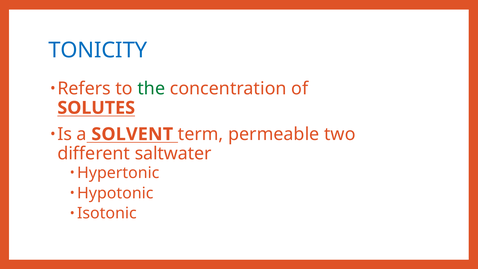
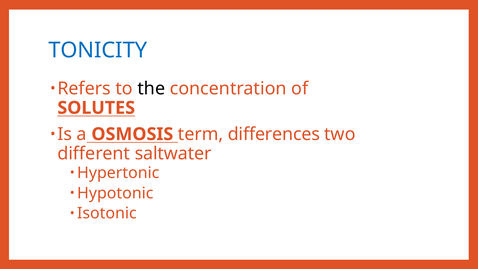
the colour: green -> black
SOLVENT: SOLVENT -> OSMOSIS
permeable: permeable -> differences
